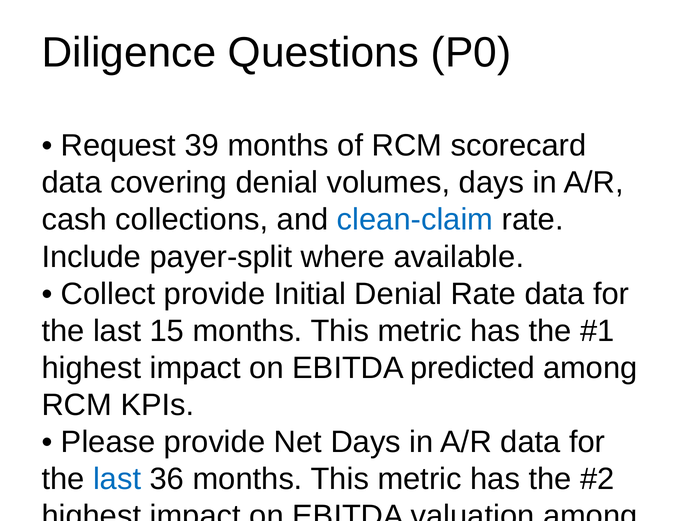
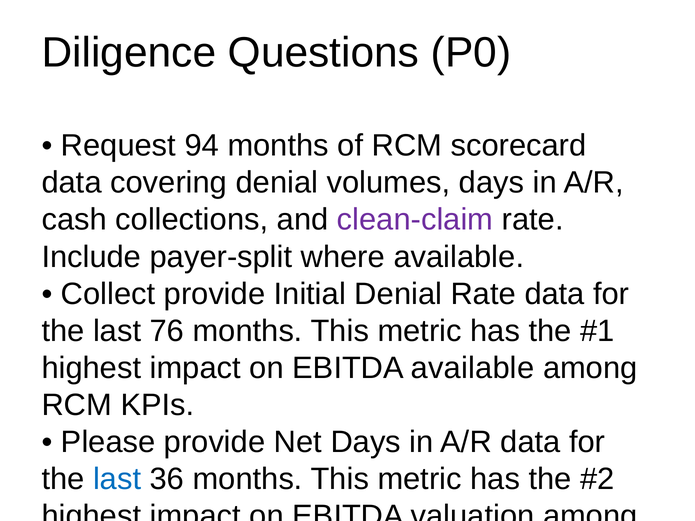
39: 39 -> 94
clean-claim colour: blue -> purple
15: 15 -> 76
EBITDA predicted: predicted -> available
